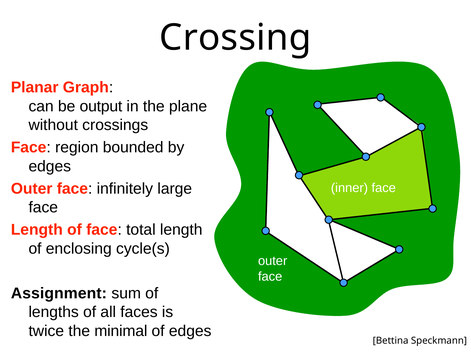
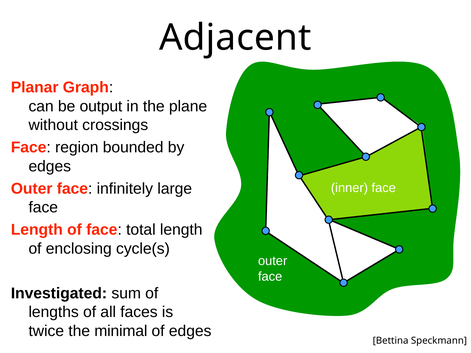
Crossing: Crossing -> Adjacent
Assignment: Assignment -> Investigated
